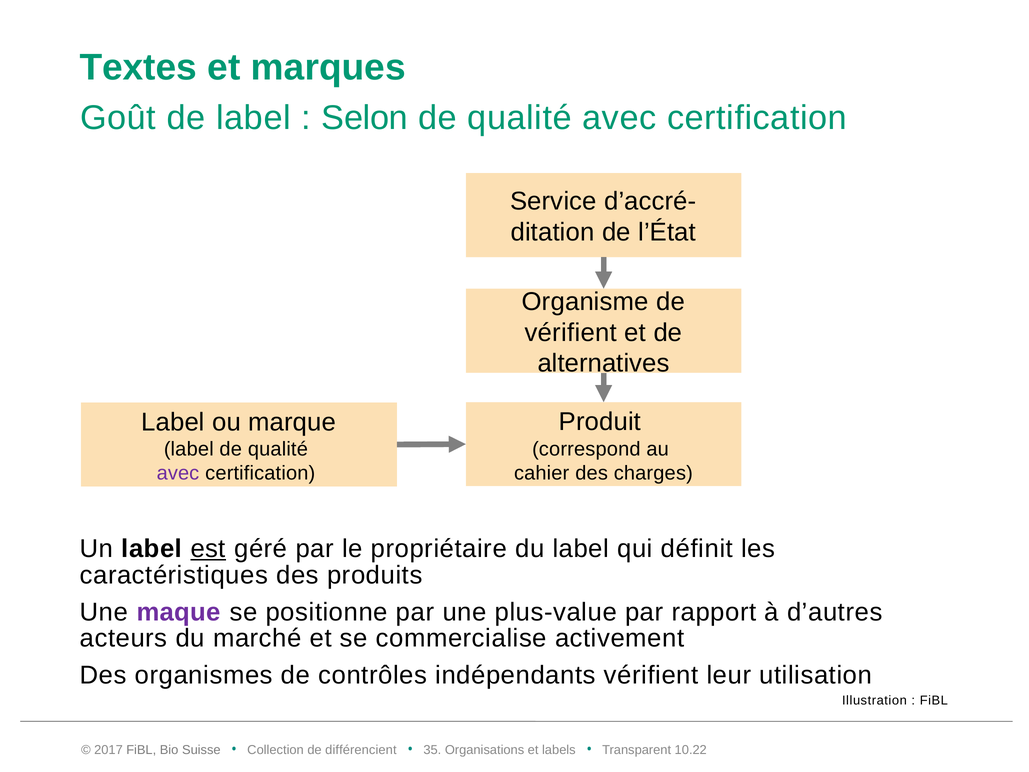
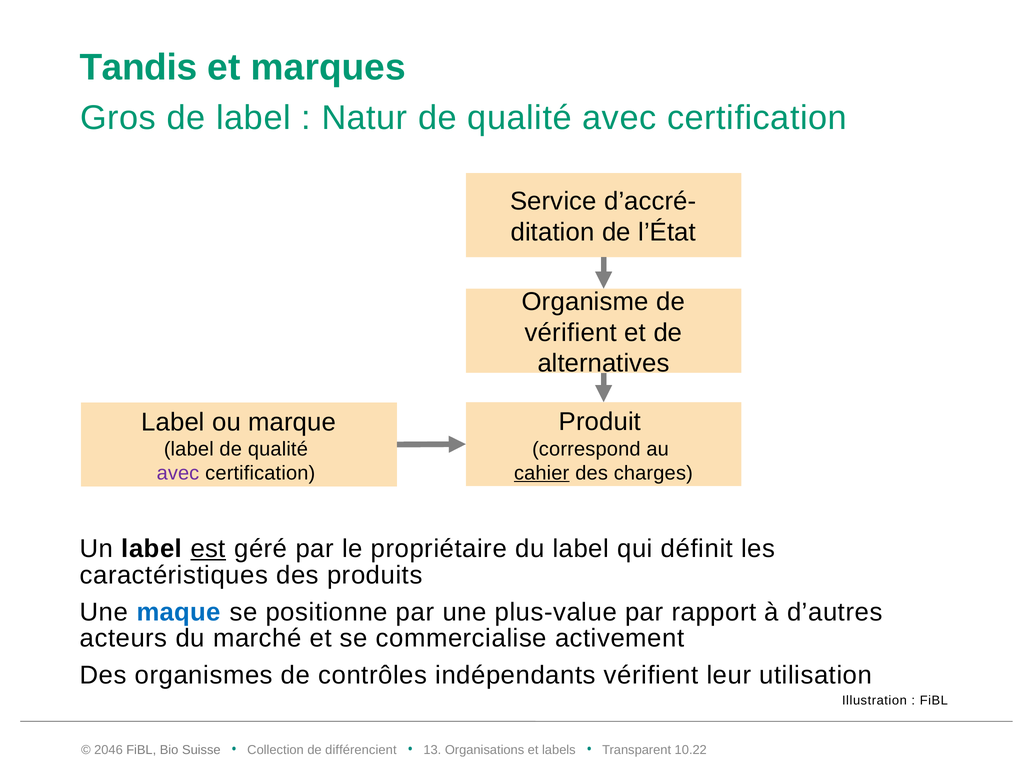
Textes: Textes -> Tandis
Goût: Goût -> Gros
Selon: Selon -> Natur
cahier underline: none -> present
maque colour: purple -> blue
2017: 2017 -> 2046
35: 35 -> 13
